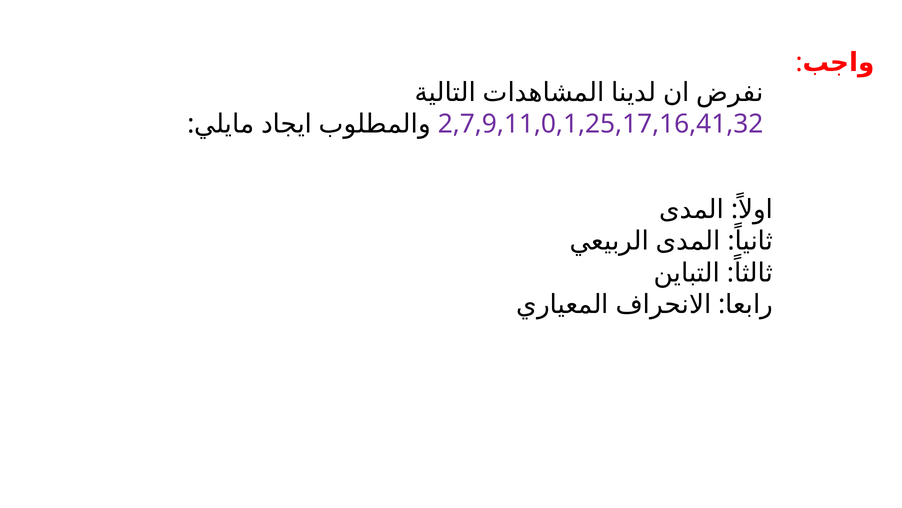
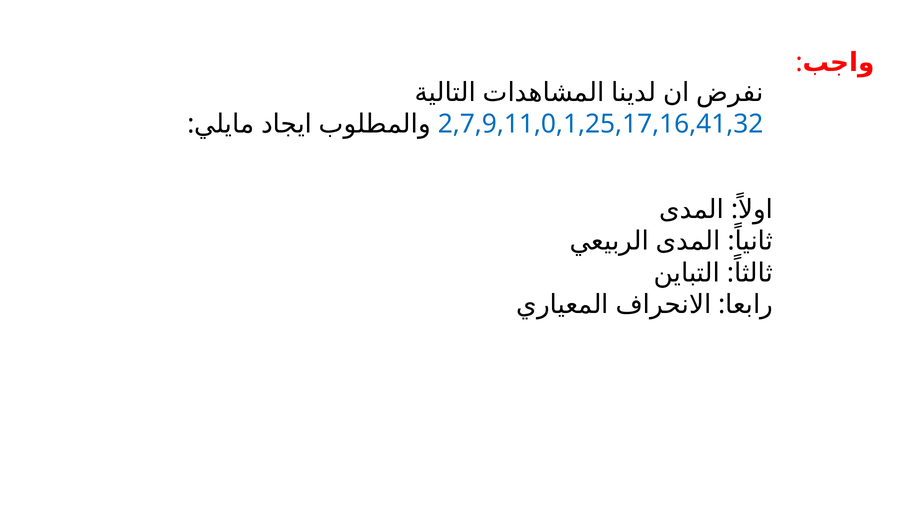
2,7,9,11,0,1,25,17,16,41,32 colour: purple -> blue
